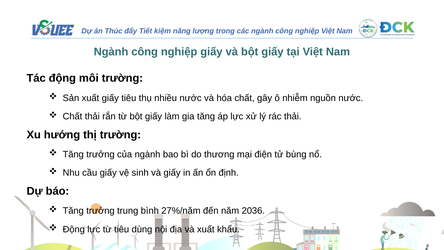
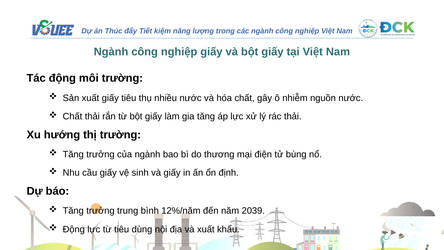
27%/năm: 27%/năm -> 12%/năm
2036: 2036 -> 2039
